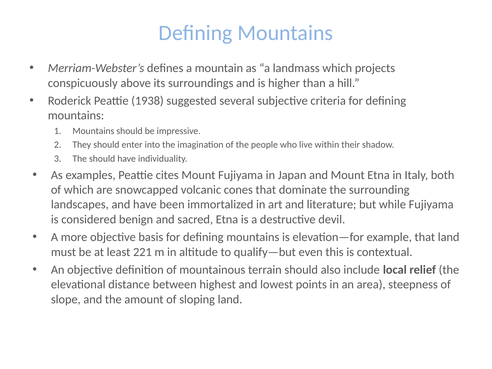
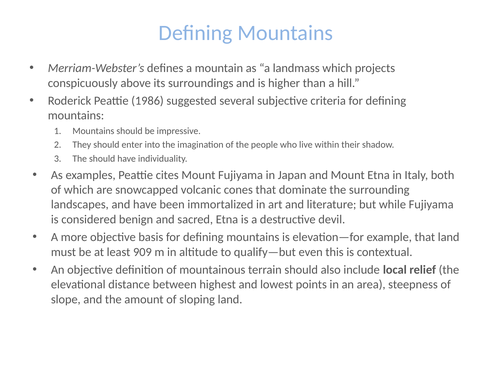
1938: 1938 -> 1986
221: 221 -> 909
